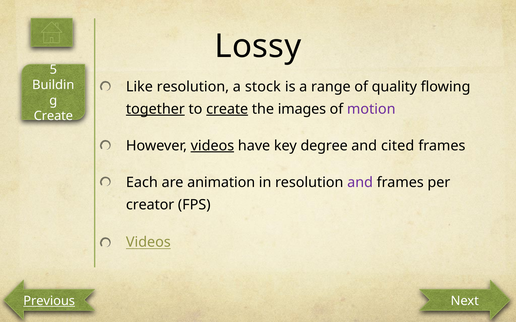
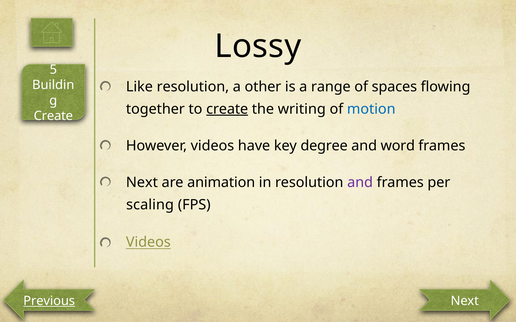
stock: stock -> other
quality: quality -> spaces
together underline: present -> none
images: images -> writing
motion colour: purple -> blue
videos at (212, 146) underline: present -> none
cited: cited -> word
Each at (142, 183): Each -> Next
creator: creator -> scaling
